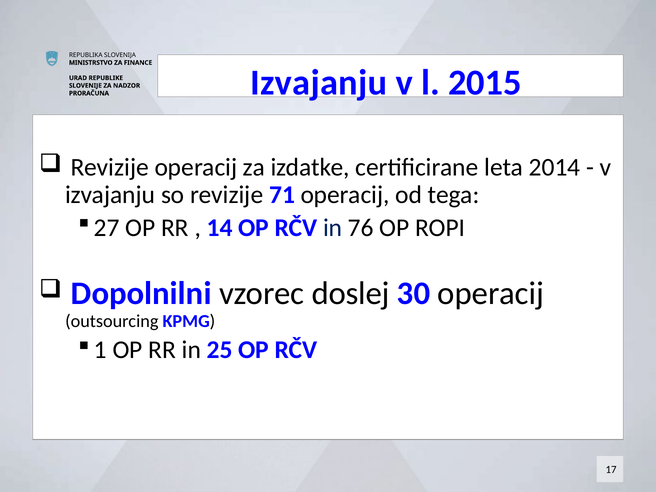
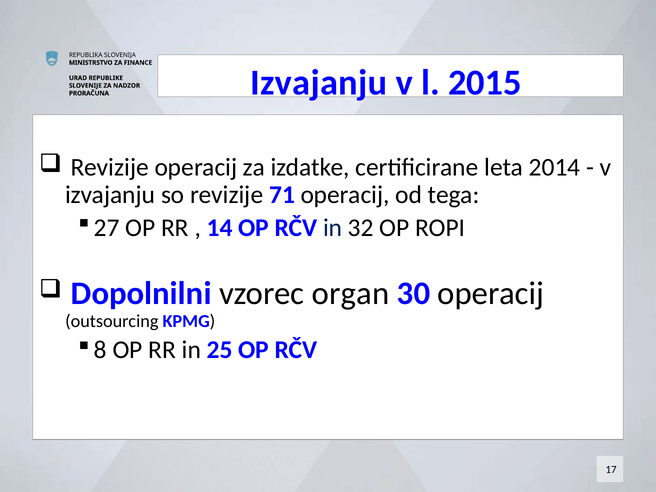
76: 76 -> 32
doslej: doslej -> organ
1: 1 -> 8
